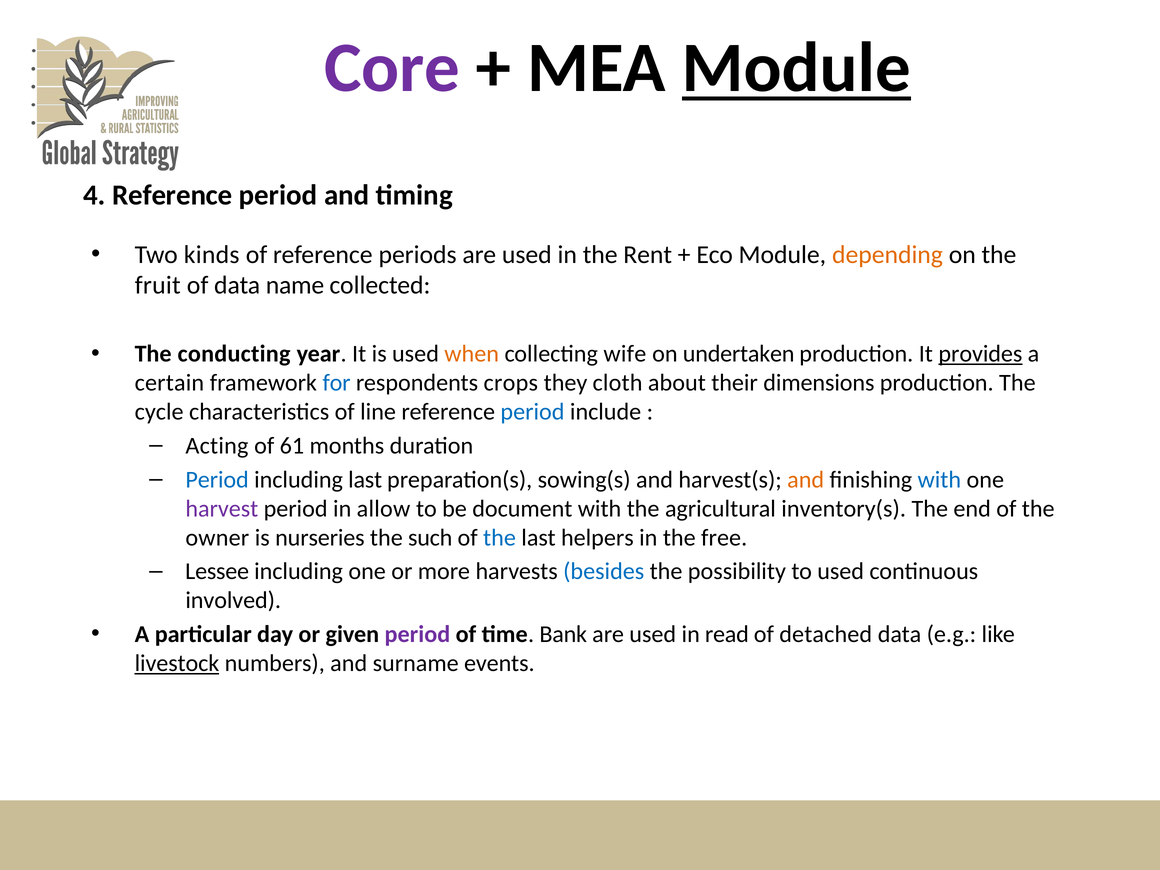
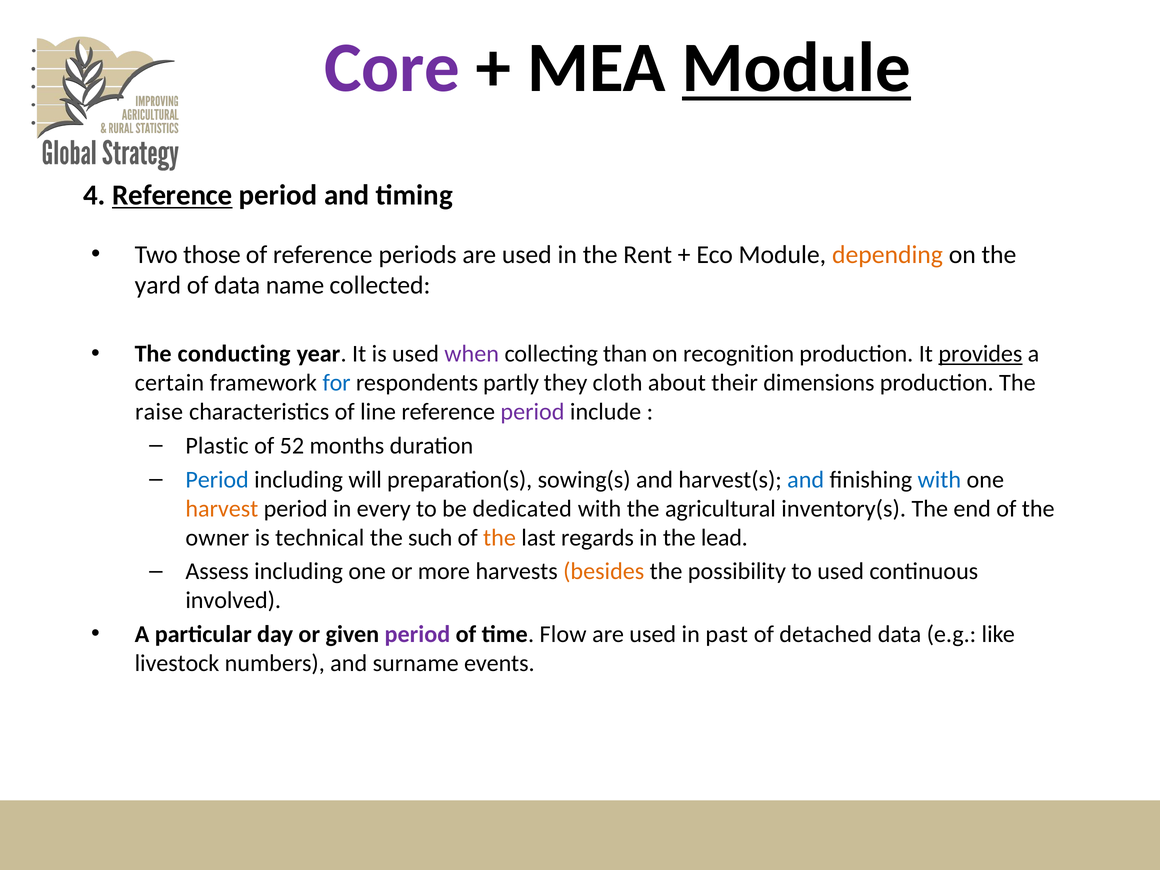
Reference at (172, 195) underline: none -> present
kinds: kinds -> those
fruit: fruit -> yard
when colour: orange -> purple
wife: wife -> than
undertaken: undertaken -> recognition
crops: crops -> partly
cycle: cycle -> raise
period at (532, 412) colour: blue -> purple
Acting: Acting -> Plastic
61: 61 -> 52
including last: last -> will
and at (806, 480) colour: orange -> blue
harvest colour: purple -> orange
allow: allow -> every
document: document -> dedicated
nurseries: nurseries -> technical
the at (499, 538) colour: blue -> orange
helpers: helpers -> regards
free: free -> lead
Lessee: Lessee -> Assess
besides colour: blue -> orange
Bank: Bank -> Flow
read: read -> past
livestock underline: present -> none
